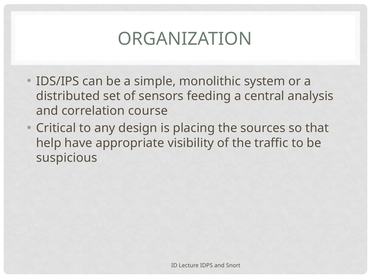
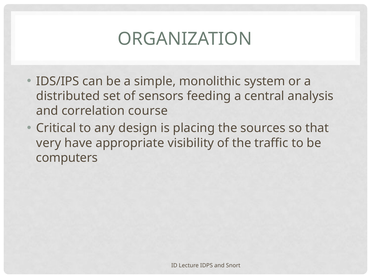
help: help -> very
suspicious: suspicious -> computers
